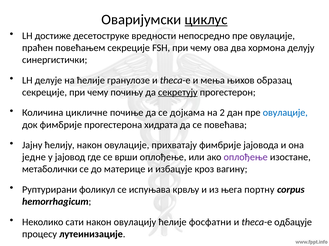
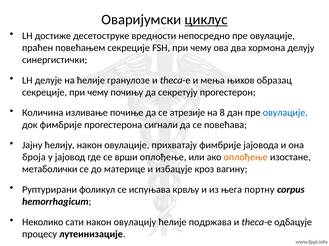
секретују underline: present -> none
цикличне: цикличне -> изливање
дојкама: дојкама -> атрезије
2: 2 -> 8
хидрата: хидрата -> сигнали
једне: једне -> броја
оплођење at (246, 158) colour: purple -> orange
фосфатни: фосфатни -> подржава
